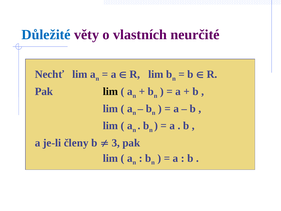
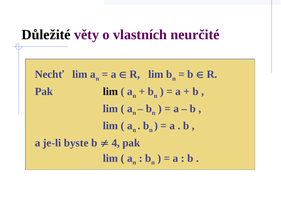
Důležité colour: blue -> black
členy: členy -> byste
3: 3 -> 4
